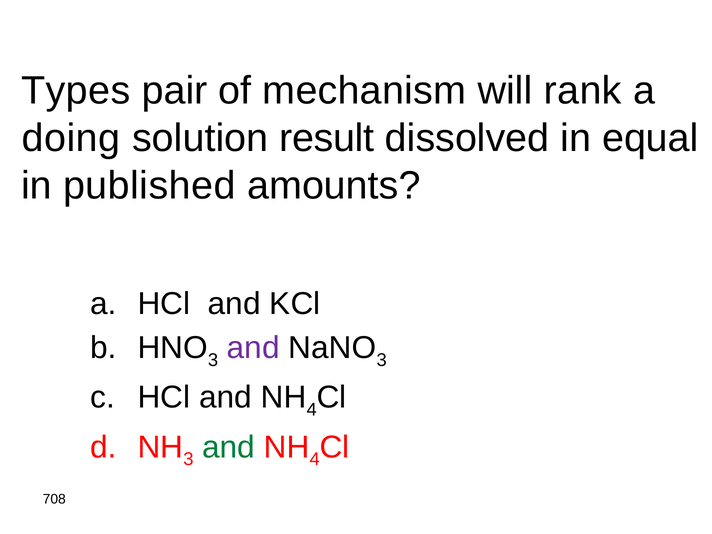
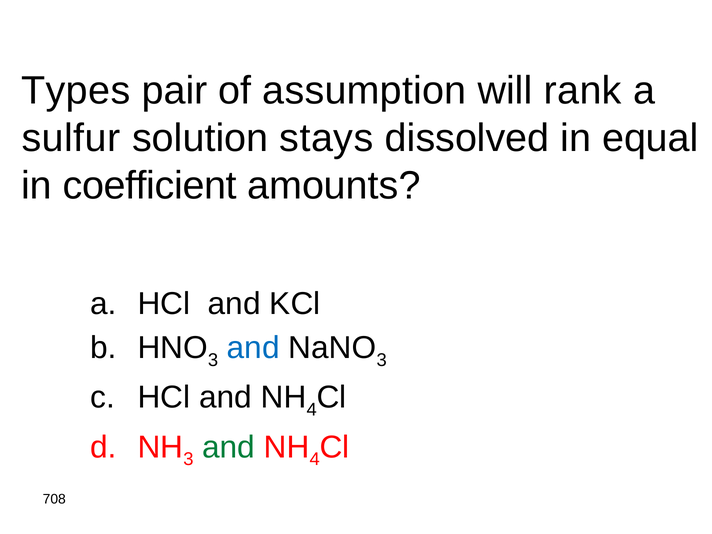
mechanism: mechanism -> assumption
doing: doing -> sulfur
result: result -> stays
published: published -> coefficient
and at (253, 348) colour: purple -> blue
